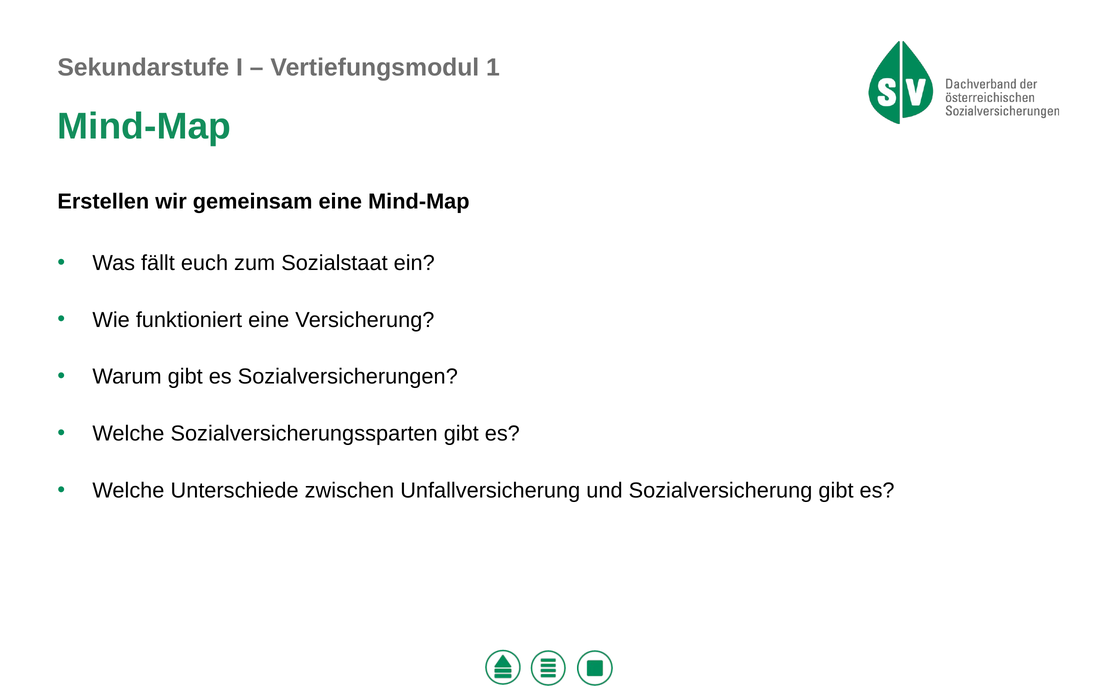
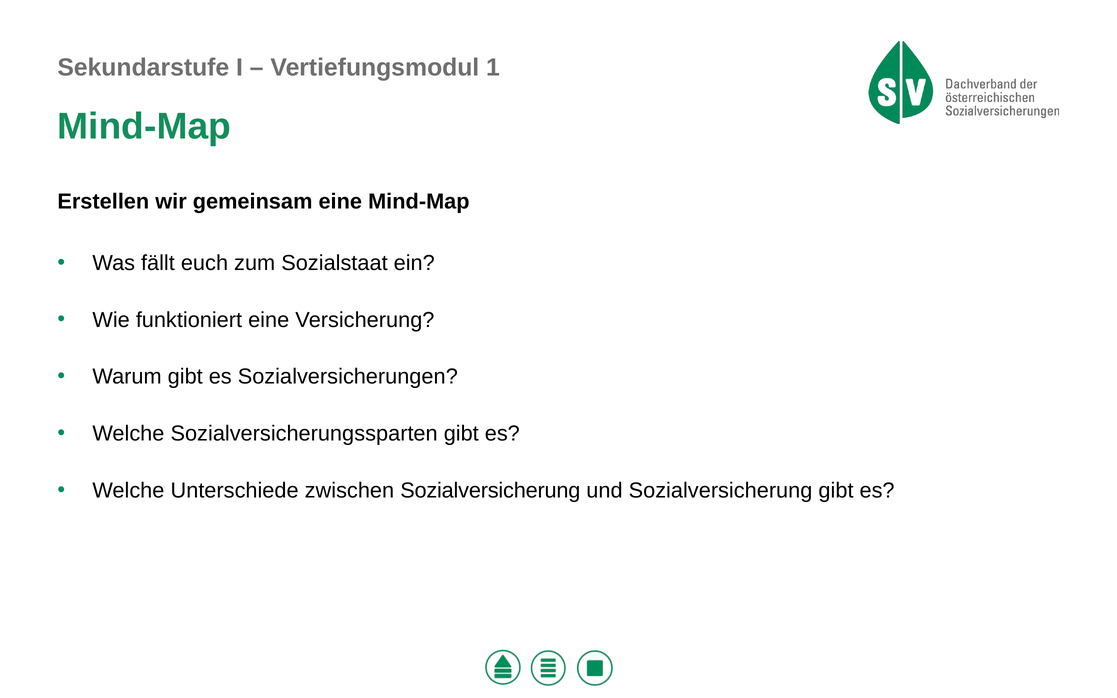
zwischen Unfallversicherung: Unfallversicherung -> Sozialversicherung
